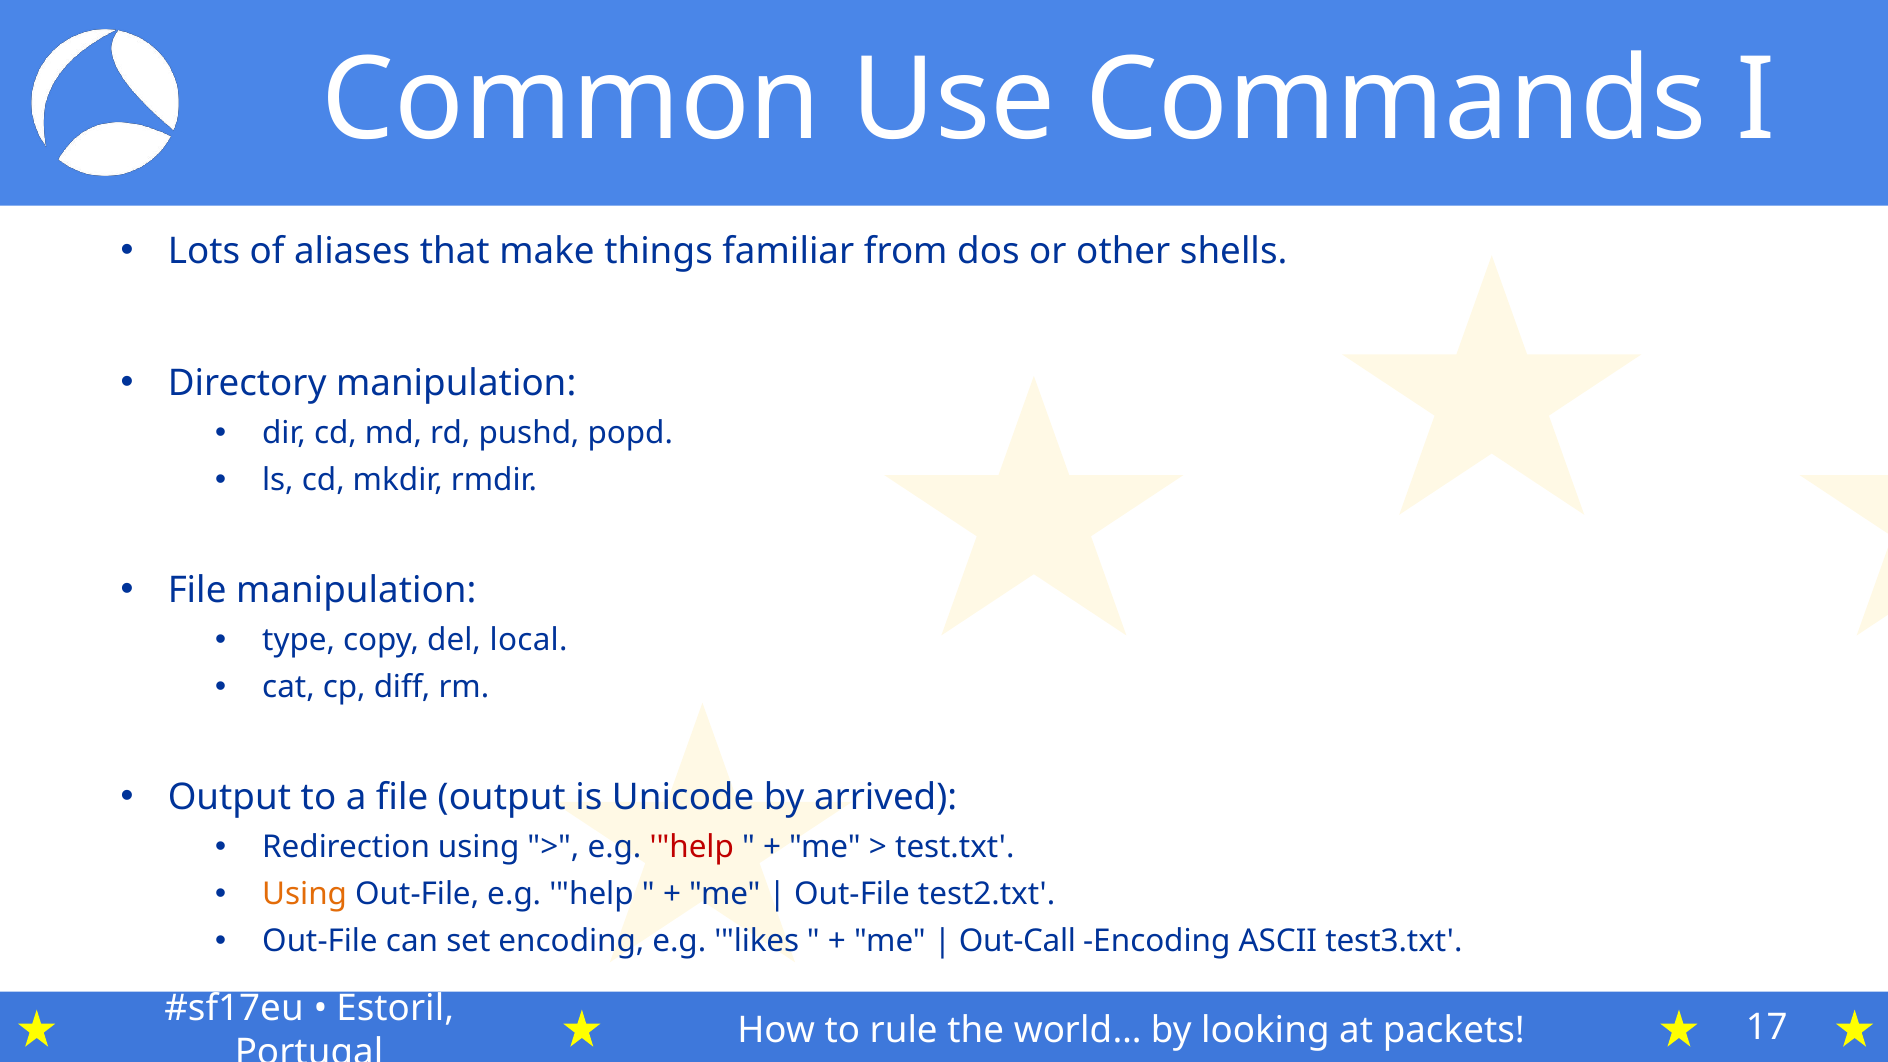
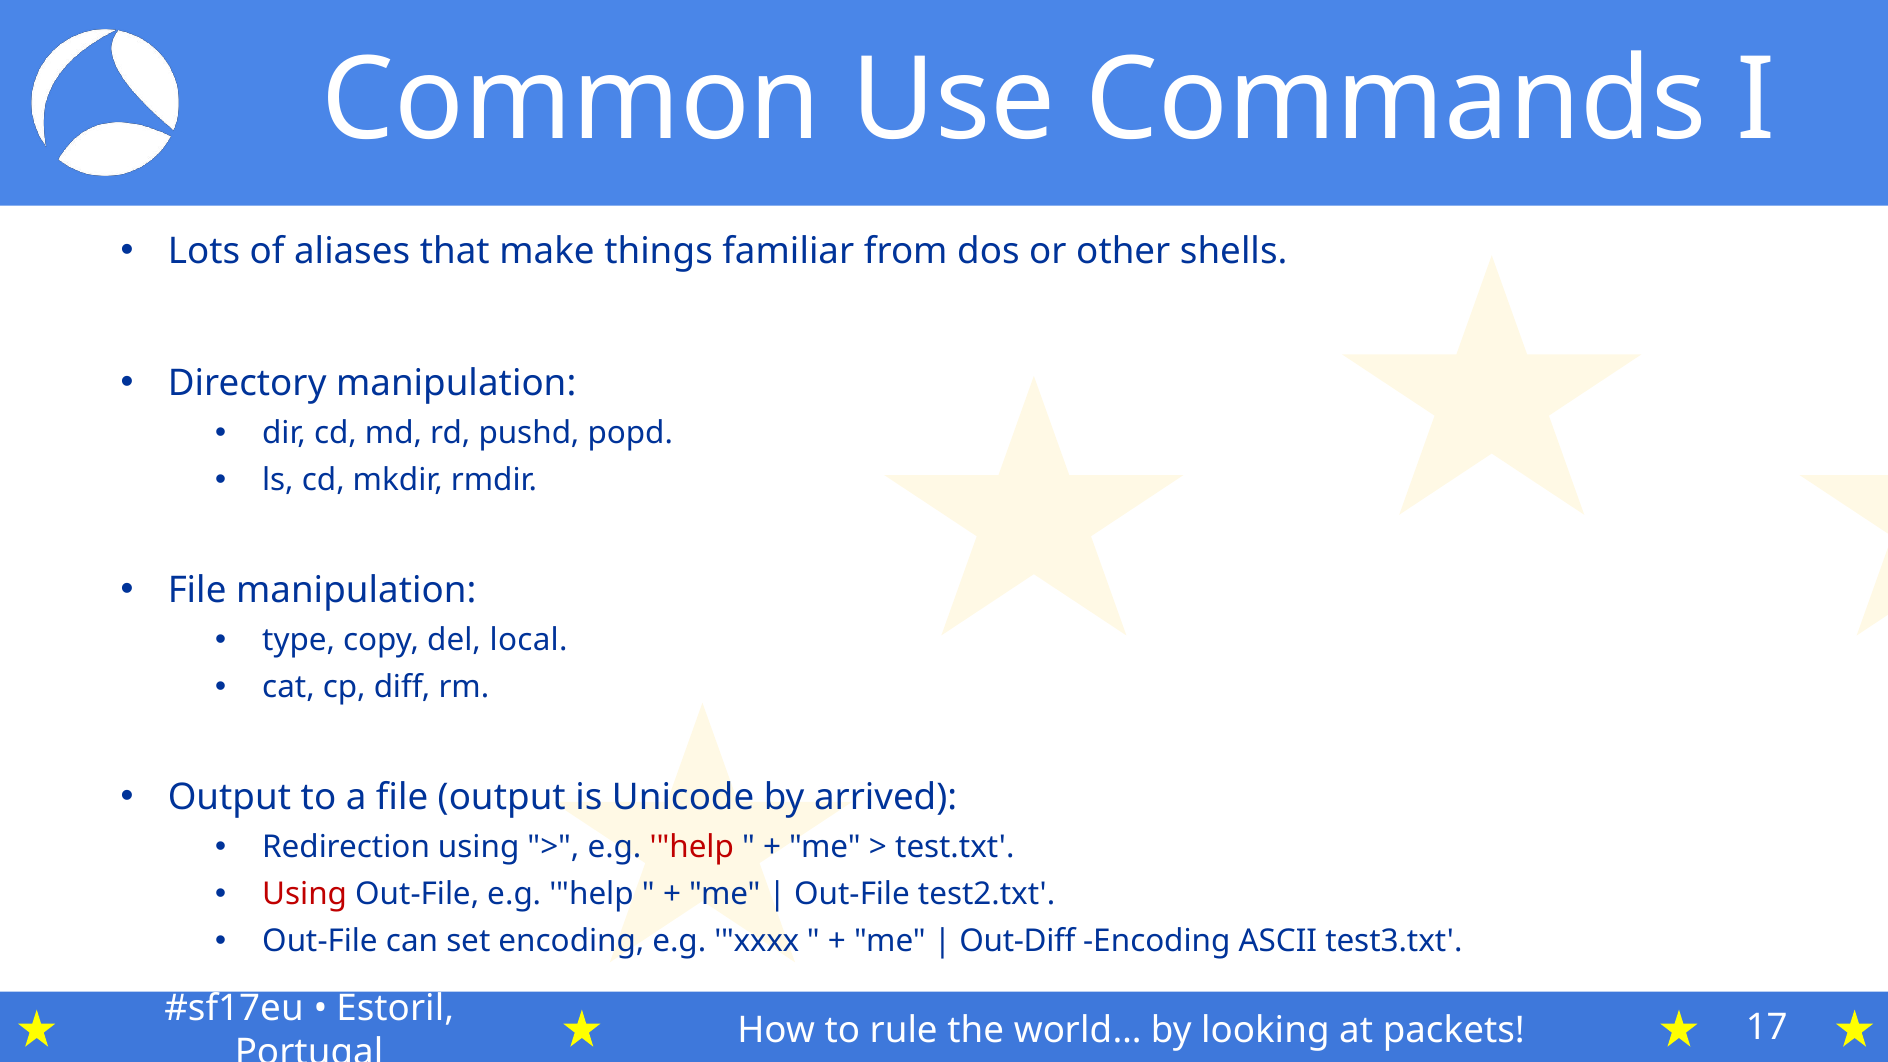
Using at (305, 894) colour: orange -> red
likes: likes -> xxxx
Out-Call: Out-Call -> Out-Diff
